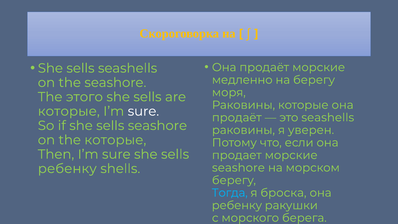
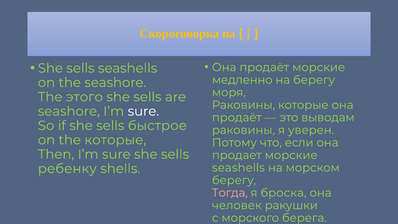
которые at (69, 111): которые -> seashore
это seashells: seashells -> выводам
sells seashore: seashore -> быстрое
seashore at (238, 168): seashore -> seashells
Тогда colour: light blue -> pink
ребенку at (237, 205): ребенку -> человек
